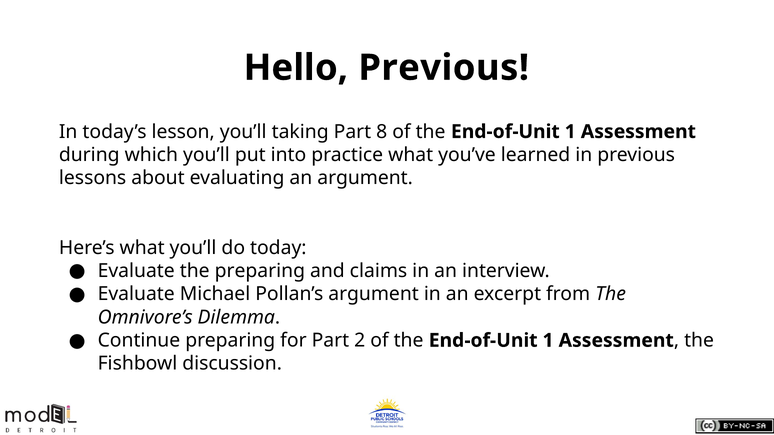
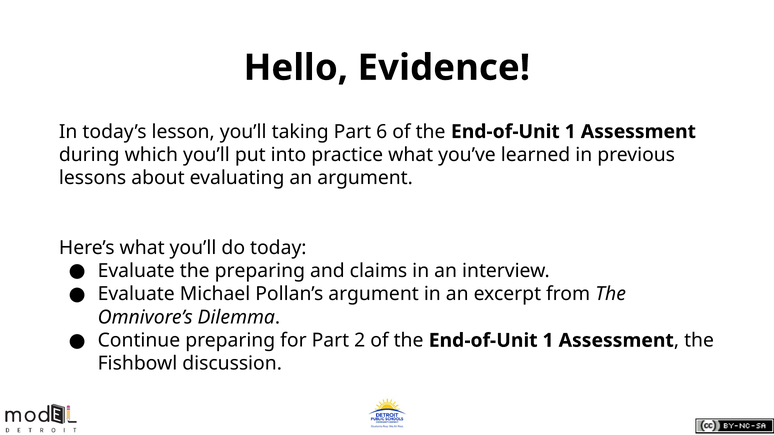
Hello Previous: Previous -> Evidence
8: 8 -> 6
